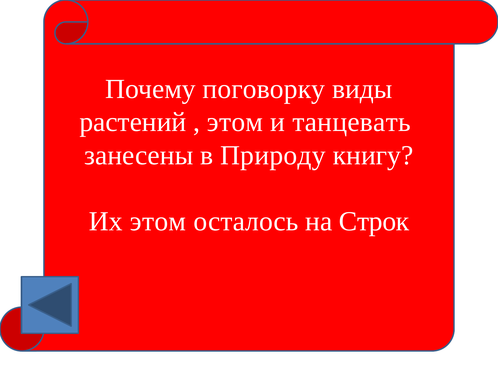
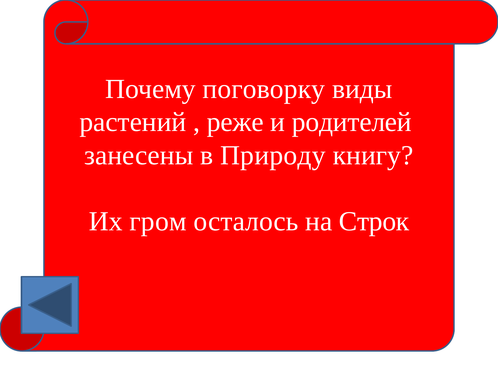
этом at (235, 122): этом -> реже
танцевать: танцевать -> родителей
Их этом: этом -> гром
